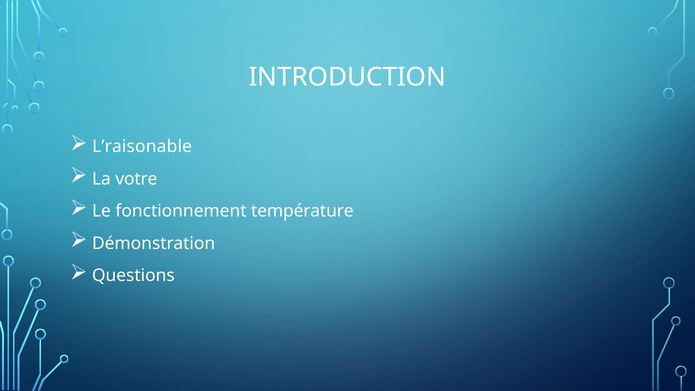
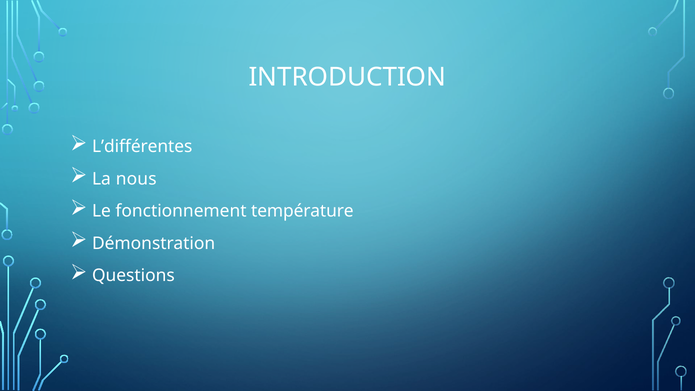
L’raisonable: L’raisonable -> L’différentes
votre: votre -> nous
